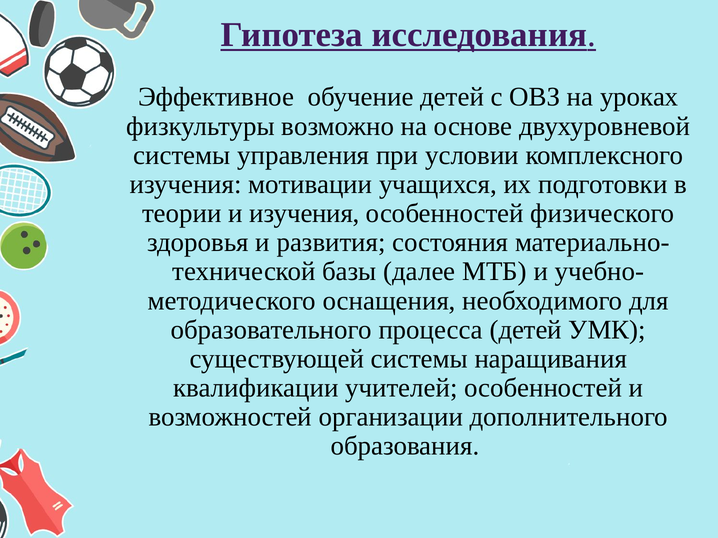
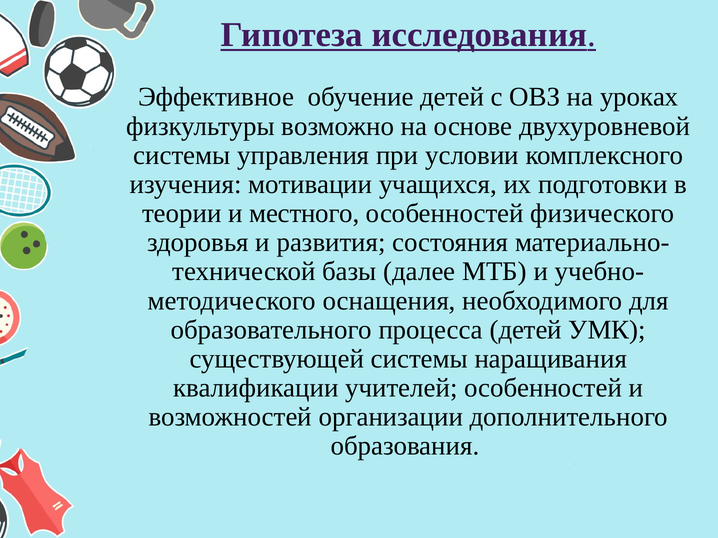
и изучения: изучения -> местного
